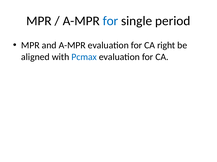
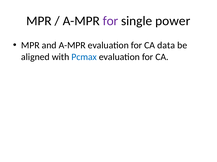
for at (110, 21) colour: blue -> purple
period: period -> power
right: right -> data
